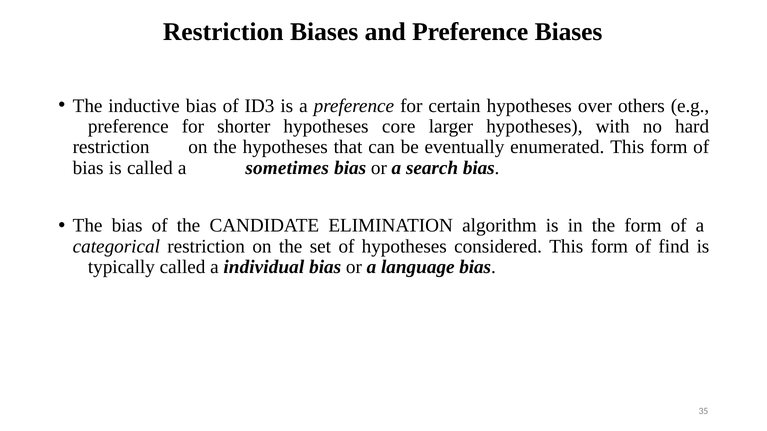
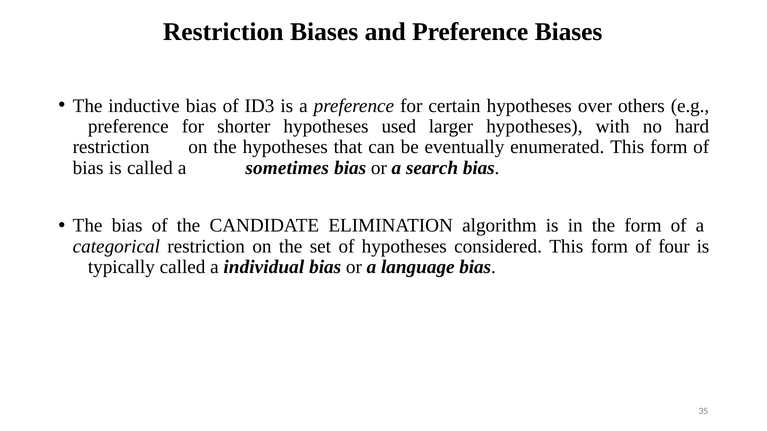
core: core -> used
find: find -> four
